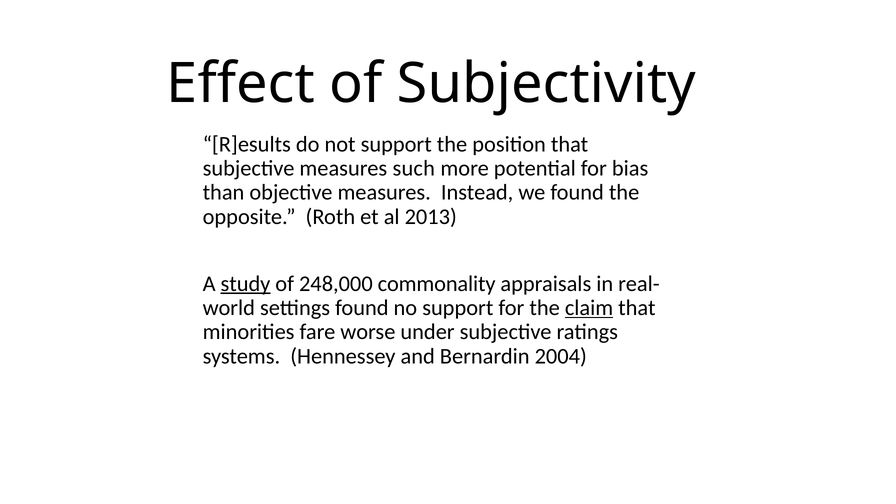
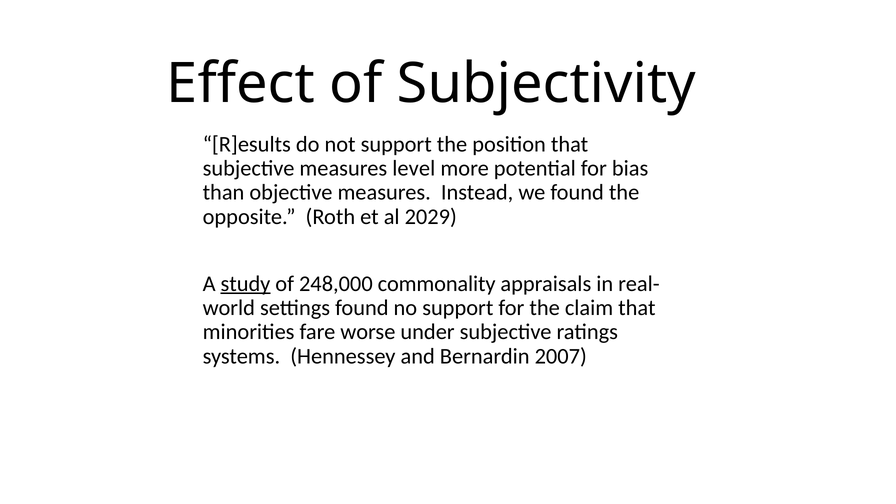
such: such -> level
2013: 2013 -> 2029
claim underline: present -> none
2004: 2004 -> 2007
